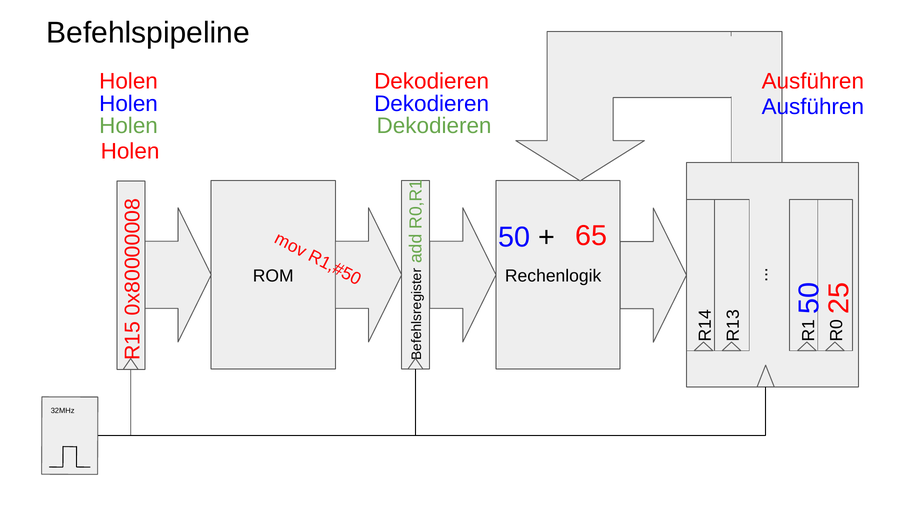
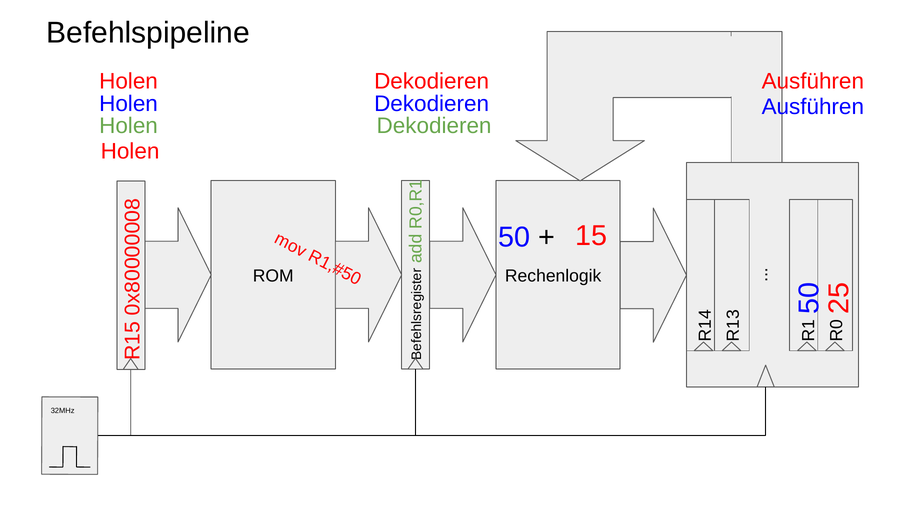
65: 65 -> 15
